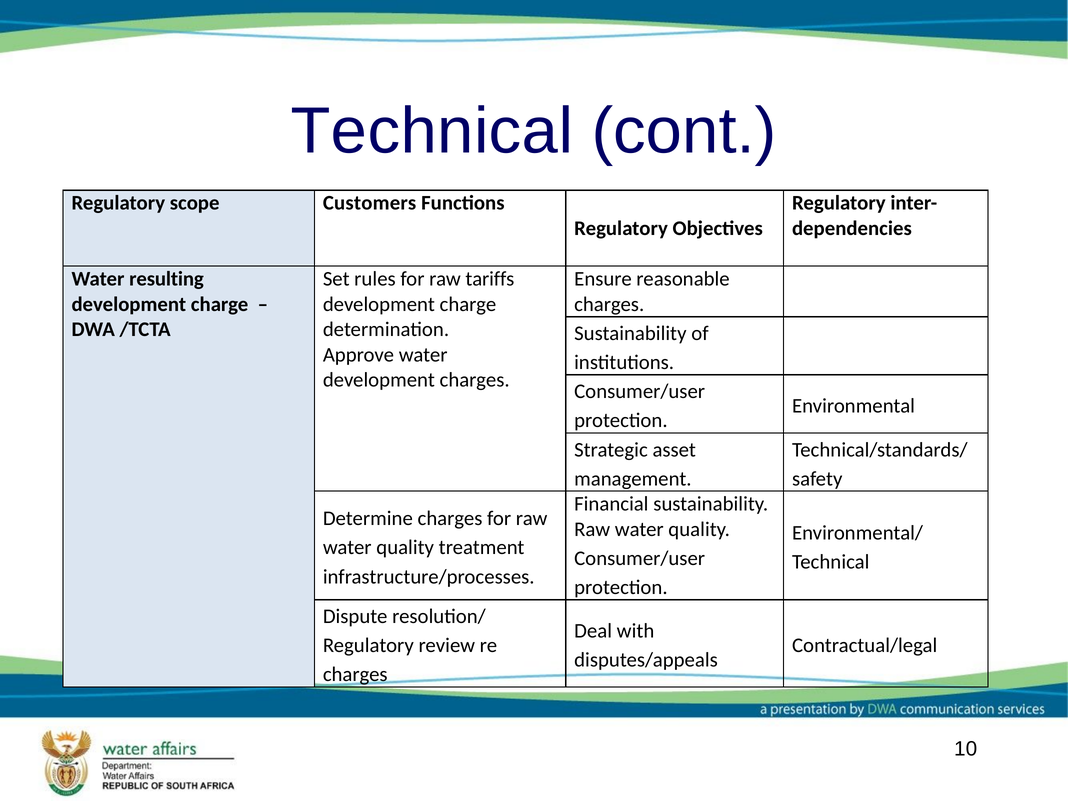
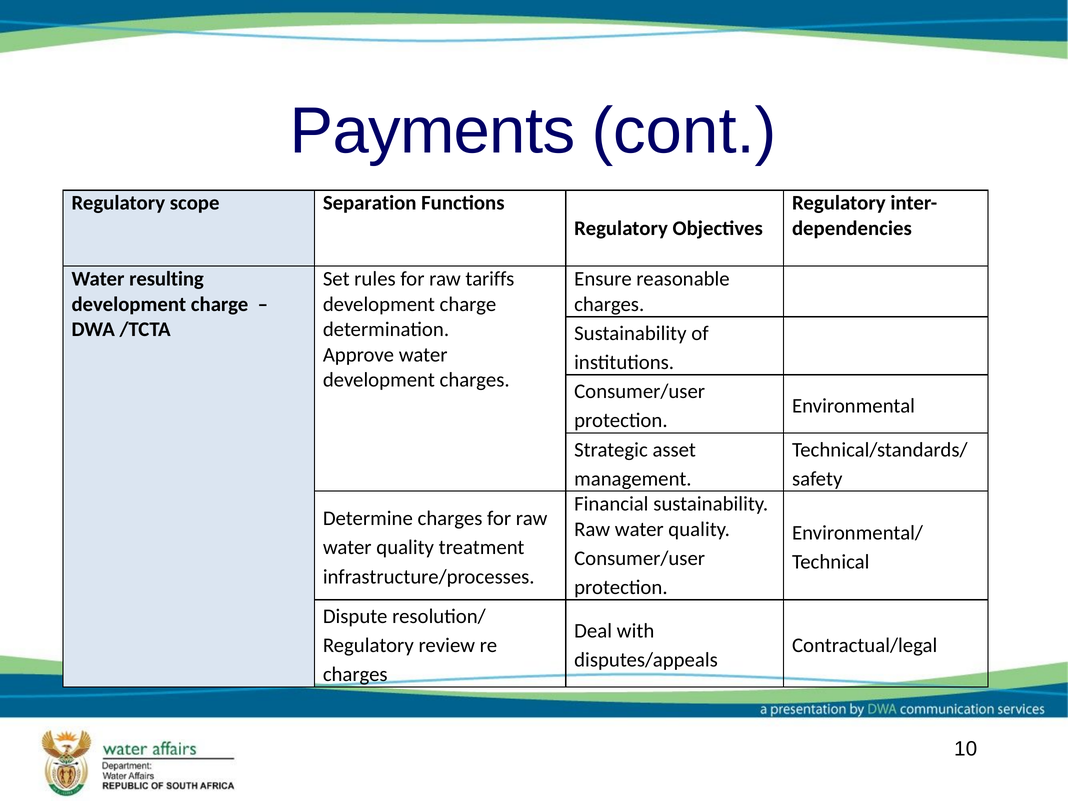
Technical at (432, 131): Technical -> Payments
Customers: Customers -> Separation
